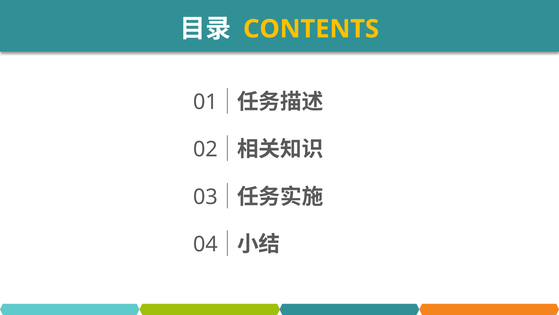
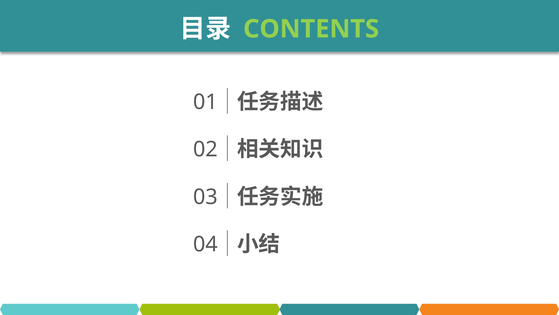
CONTENTS colour: yellow -> light green
